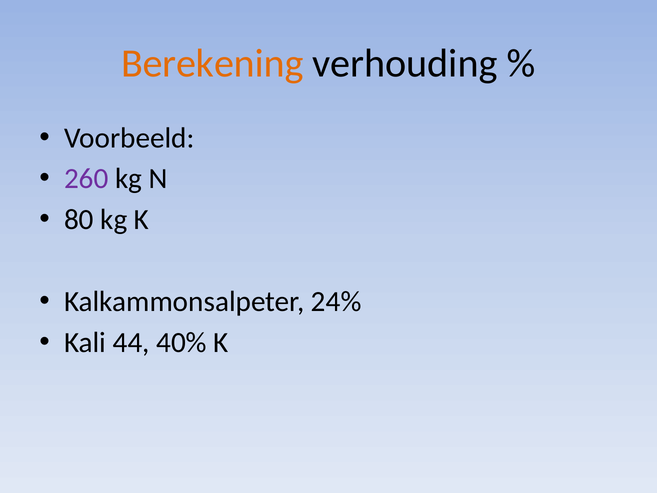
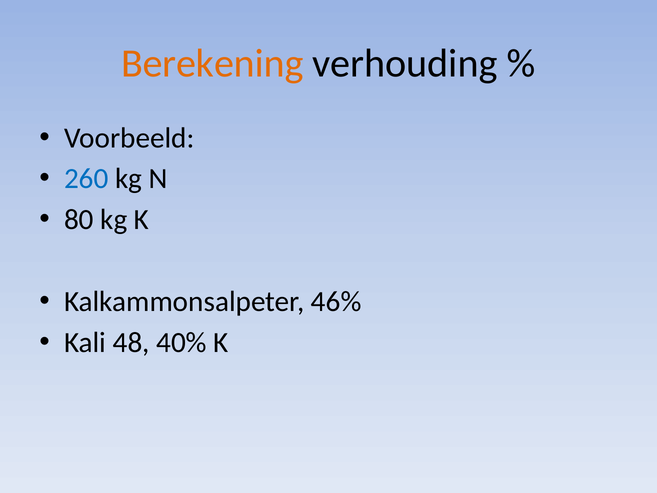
260 colour: purple -> blue
24%: 24% -> 46%
44: 44 -> 48
